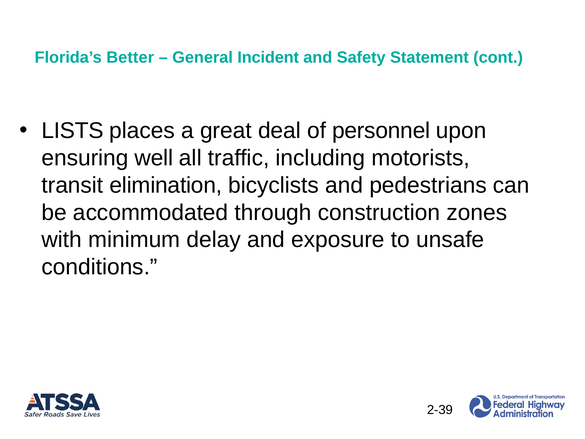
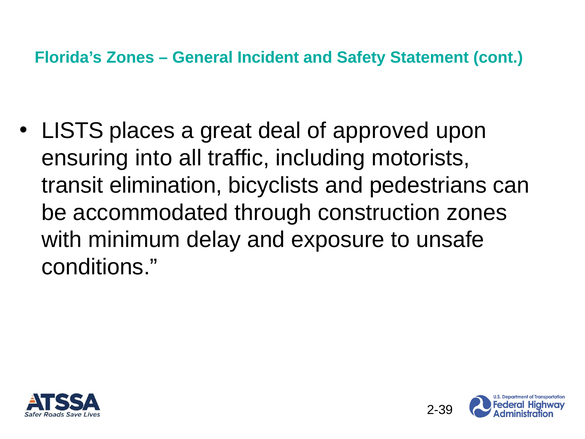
Florida’s Better: Better -> Zones
personnel: personnel -> approved
well: well -> into
